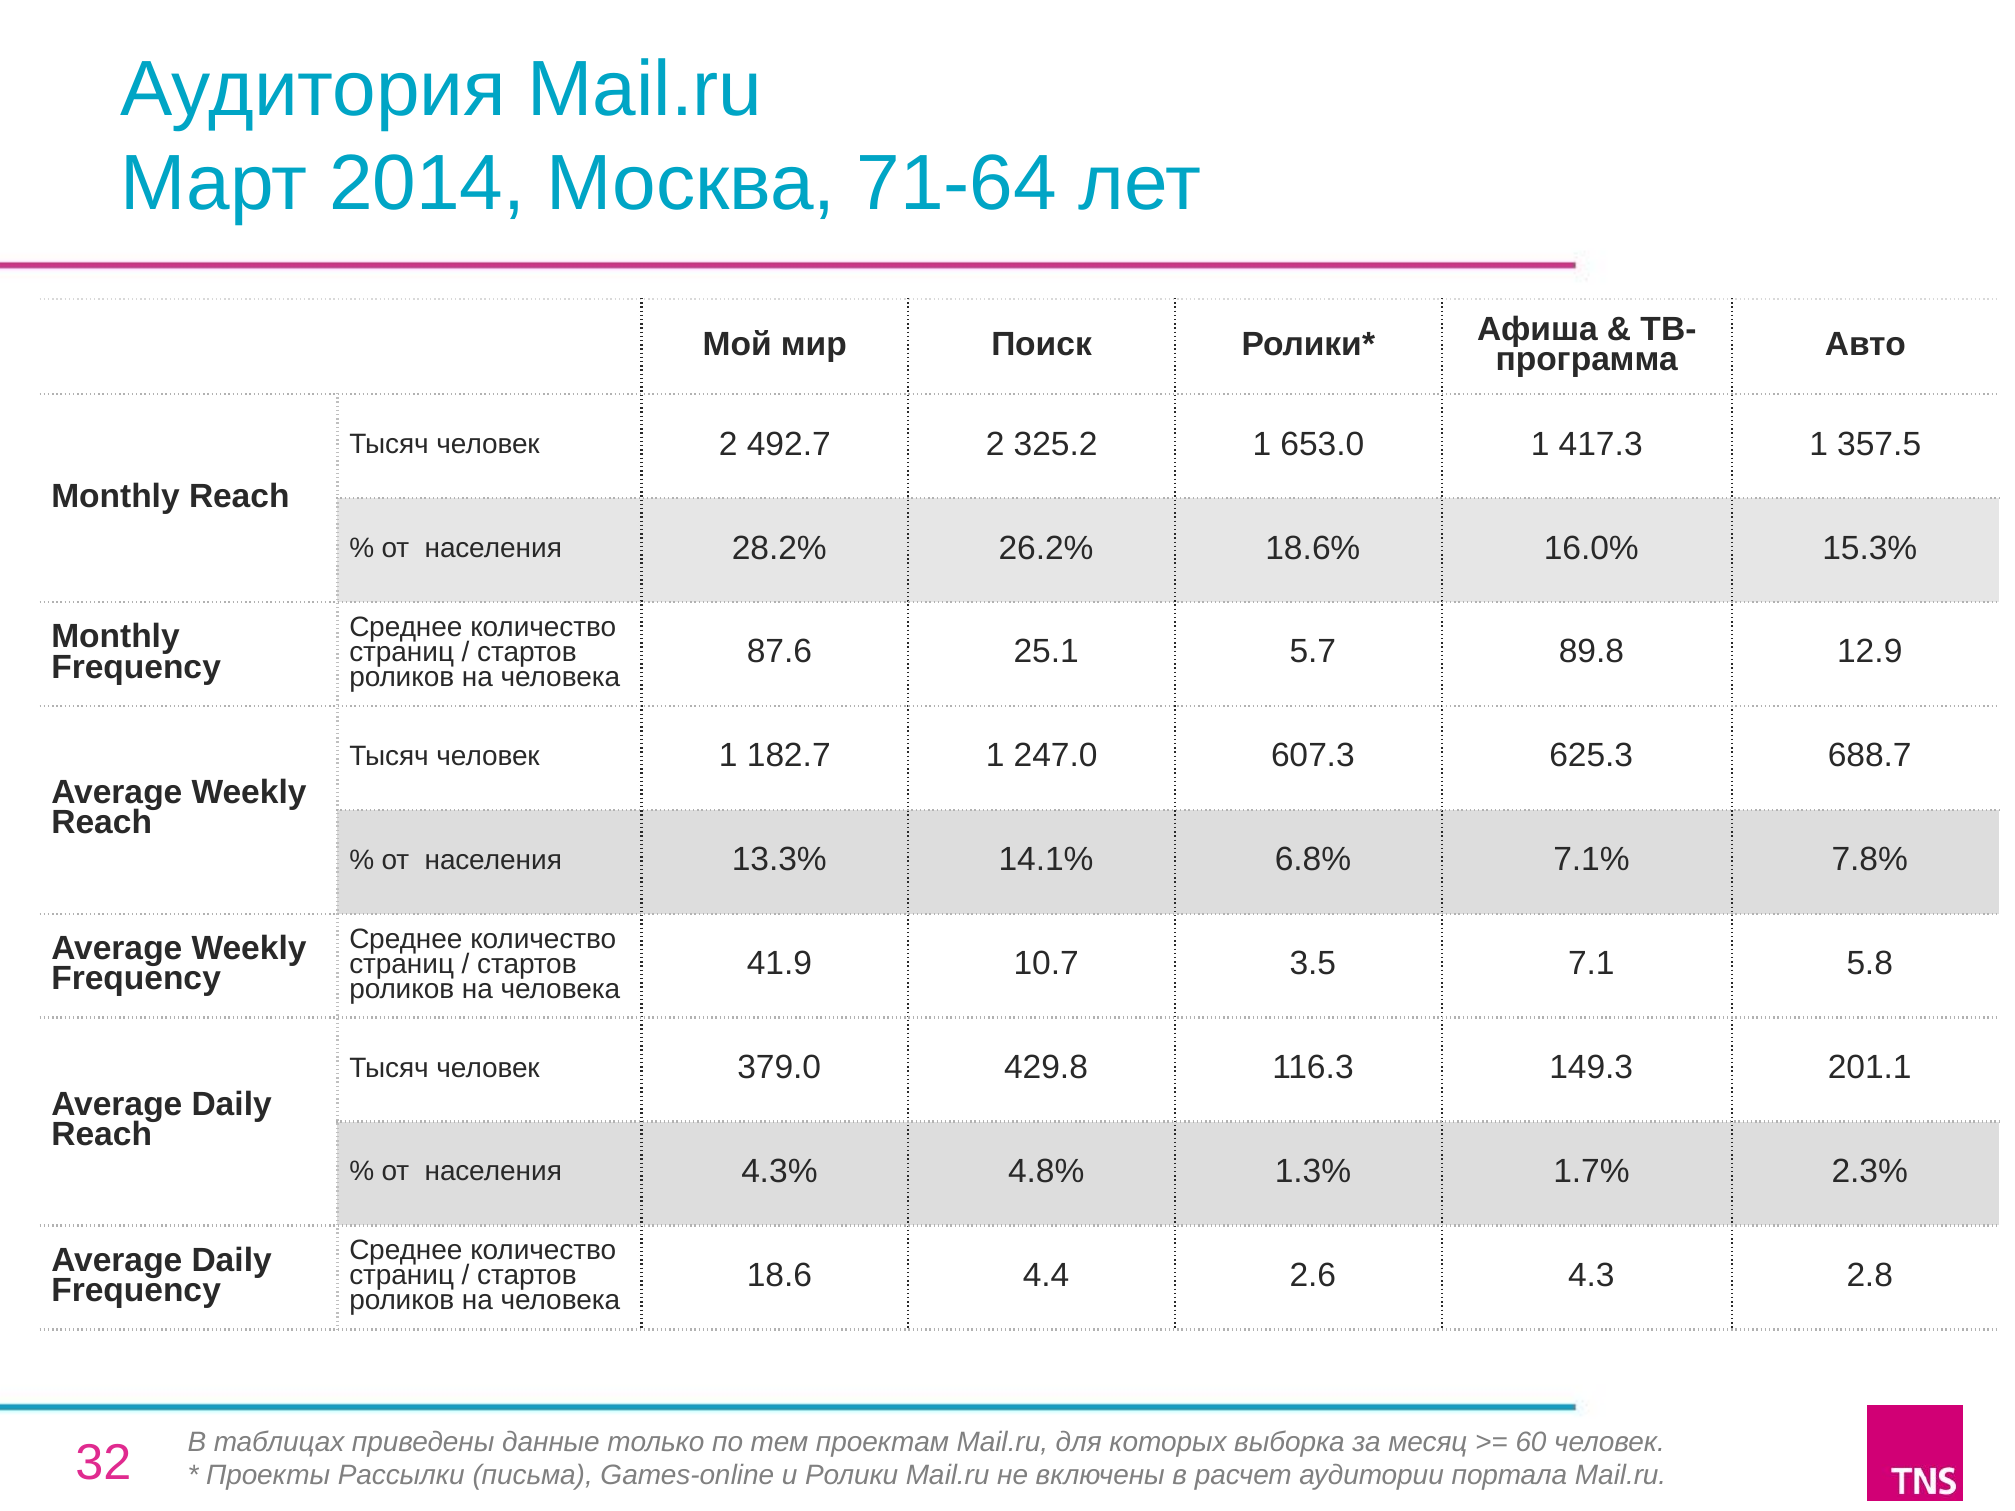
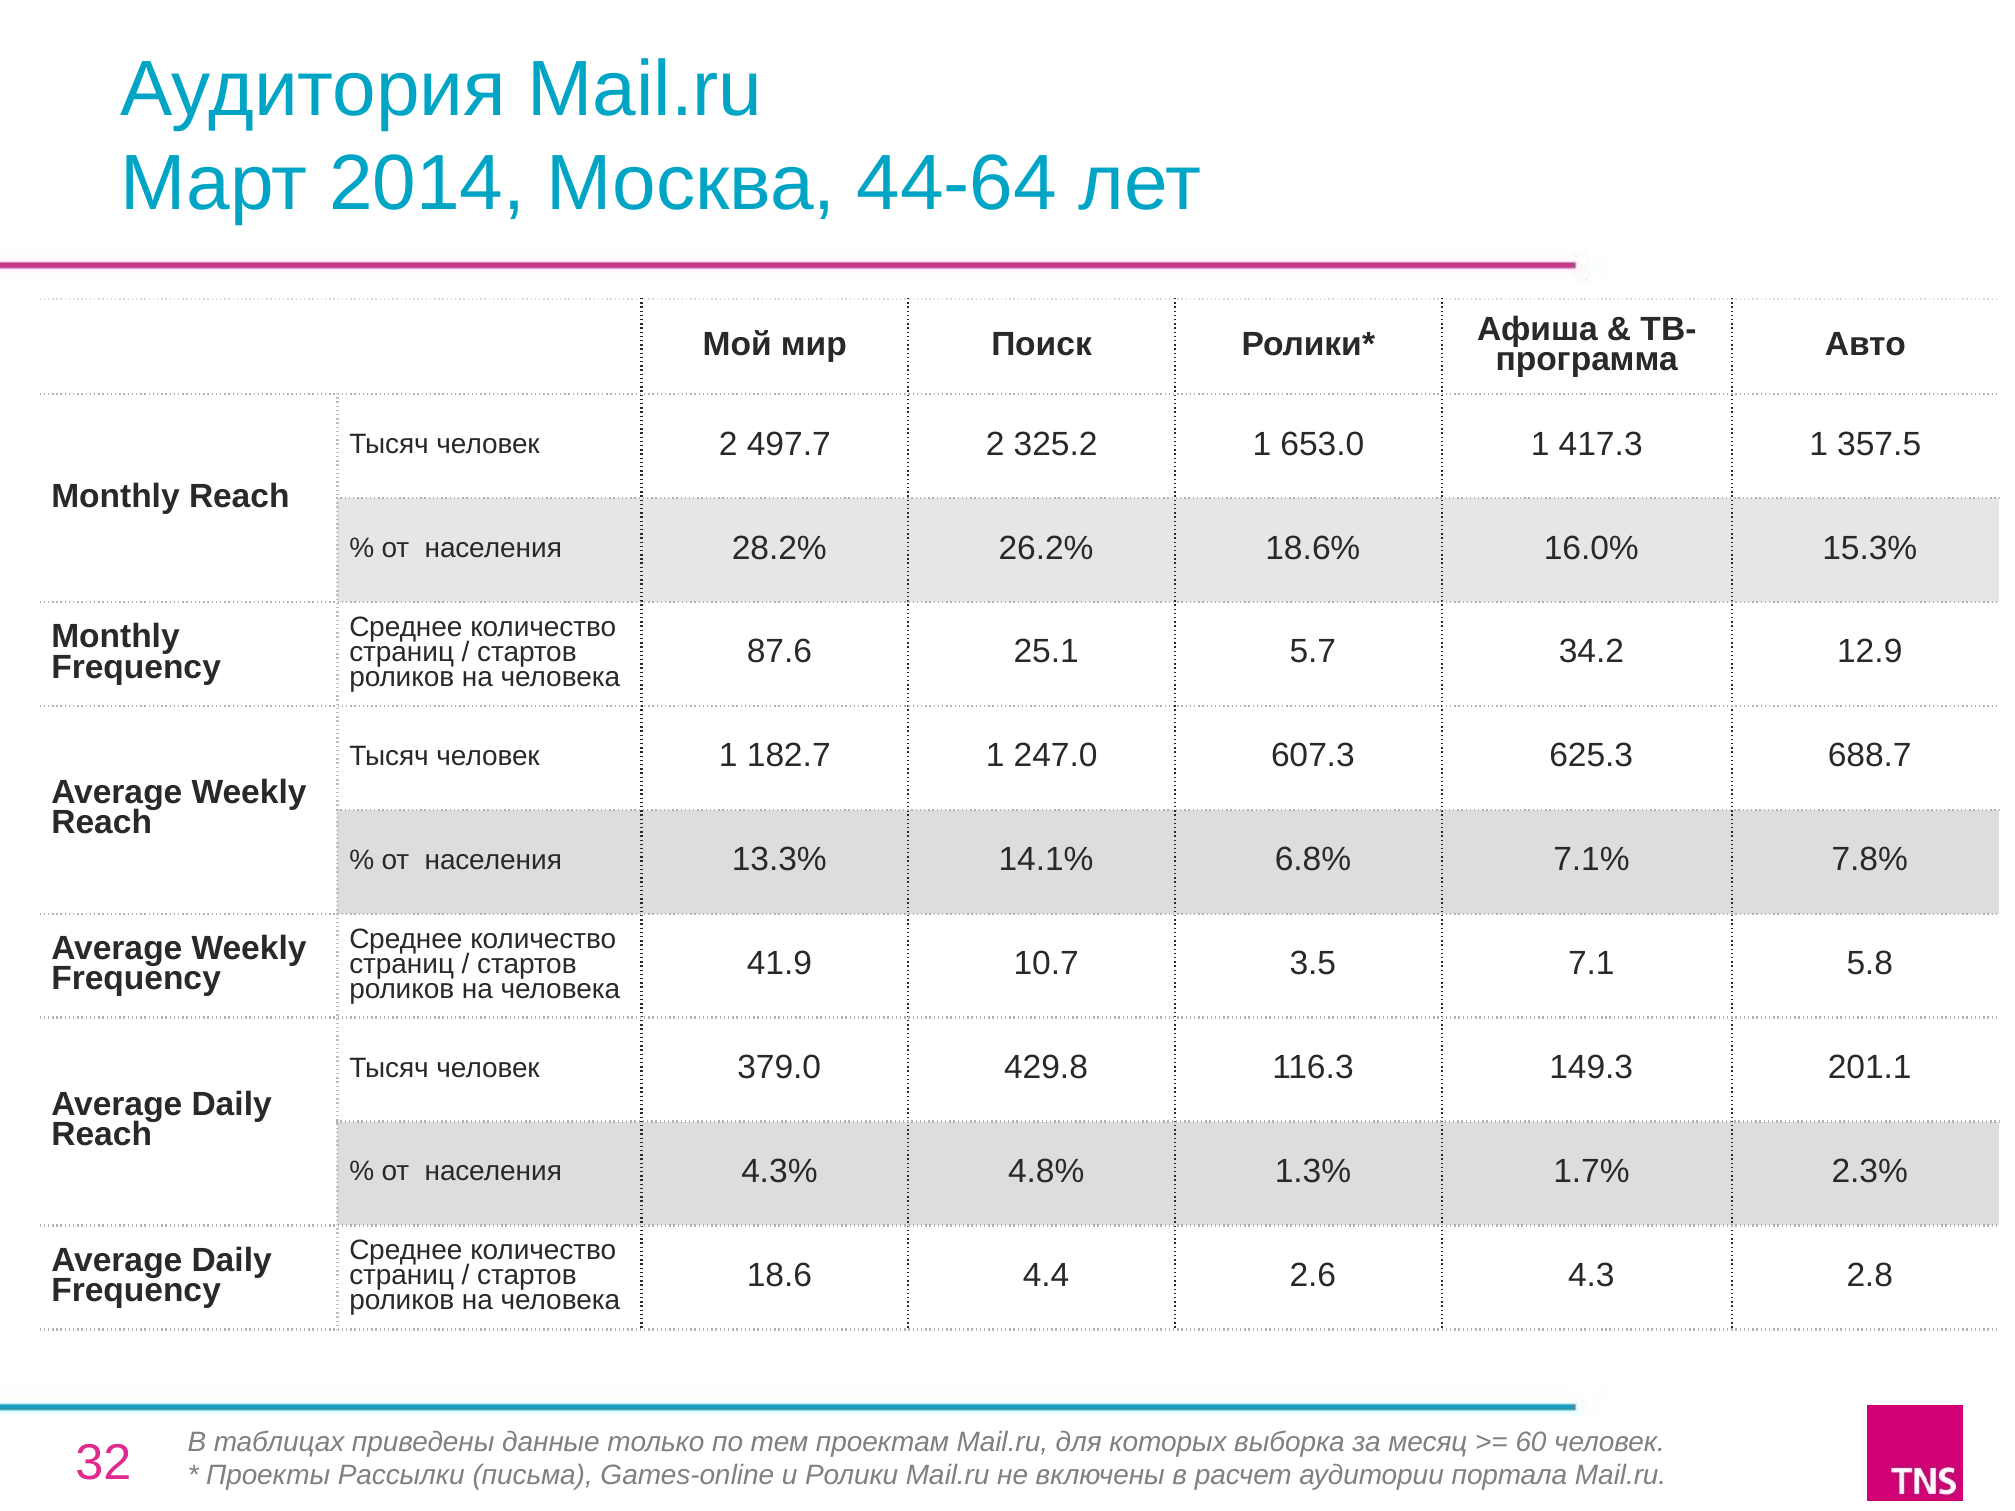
71-64: 71-64 -> 44-64
492.7: 492.7 -> 497.7
89.8: 89.8 -> 34.2
